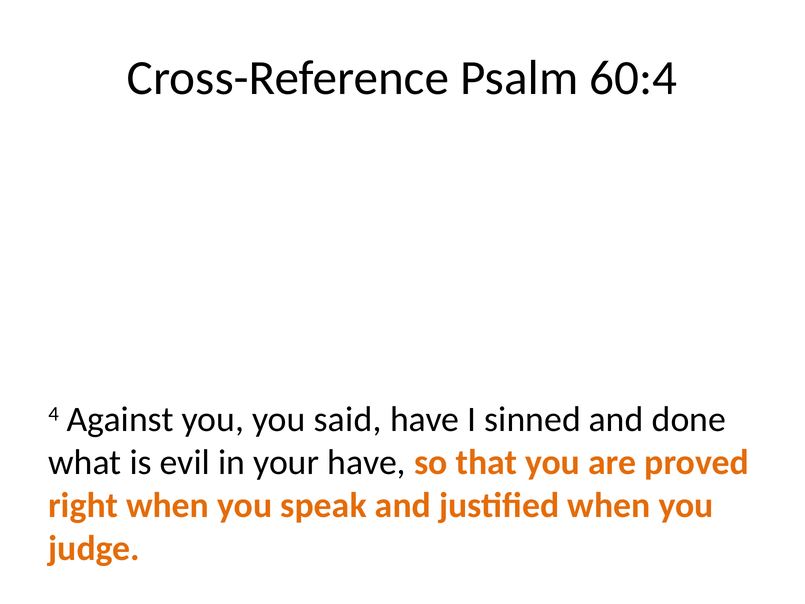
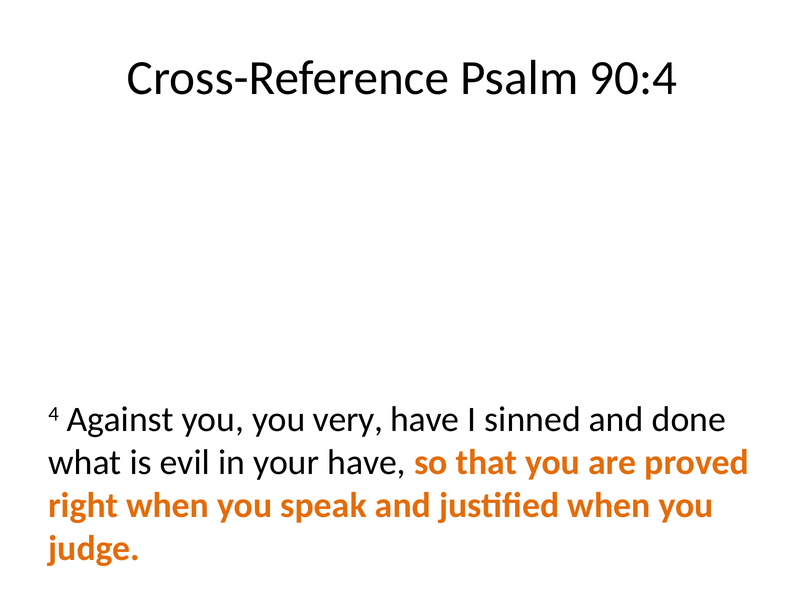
60:4: 60:4 -> 90:4
said: said -> very
